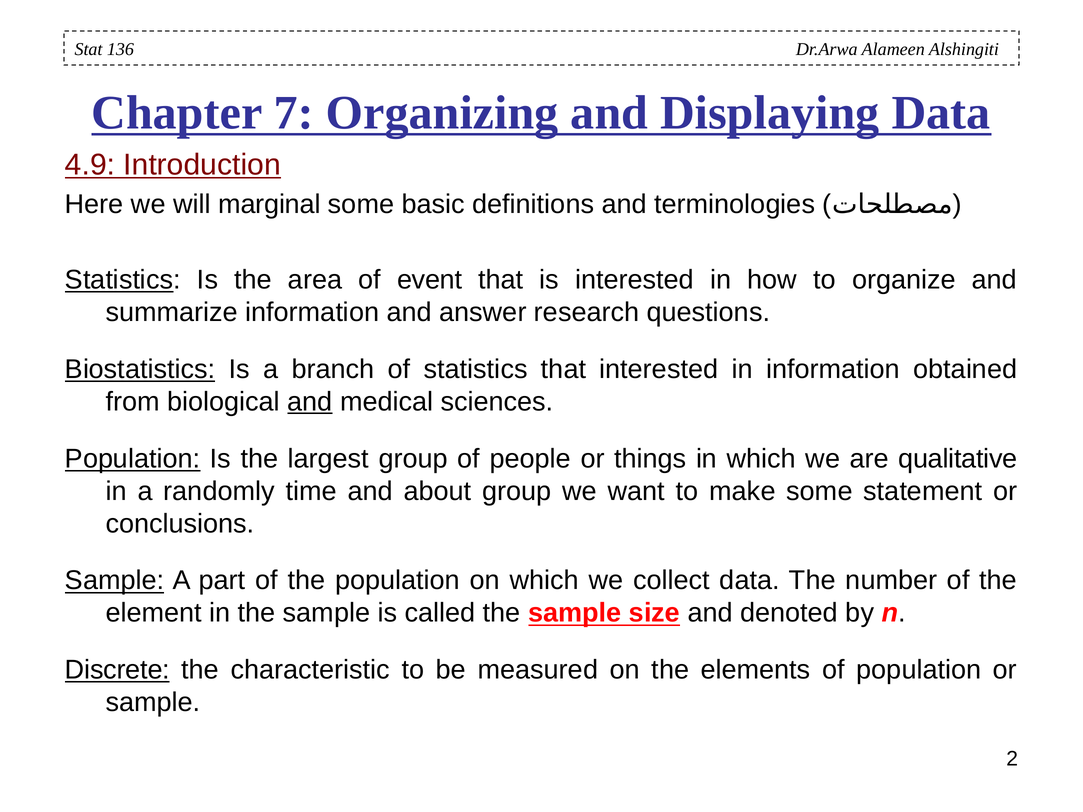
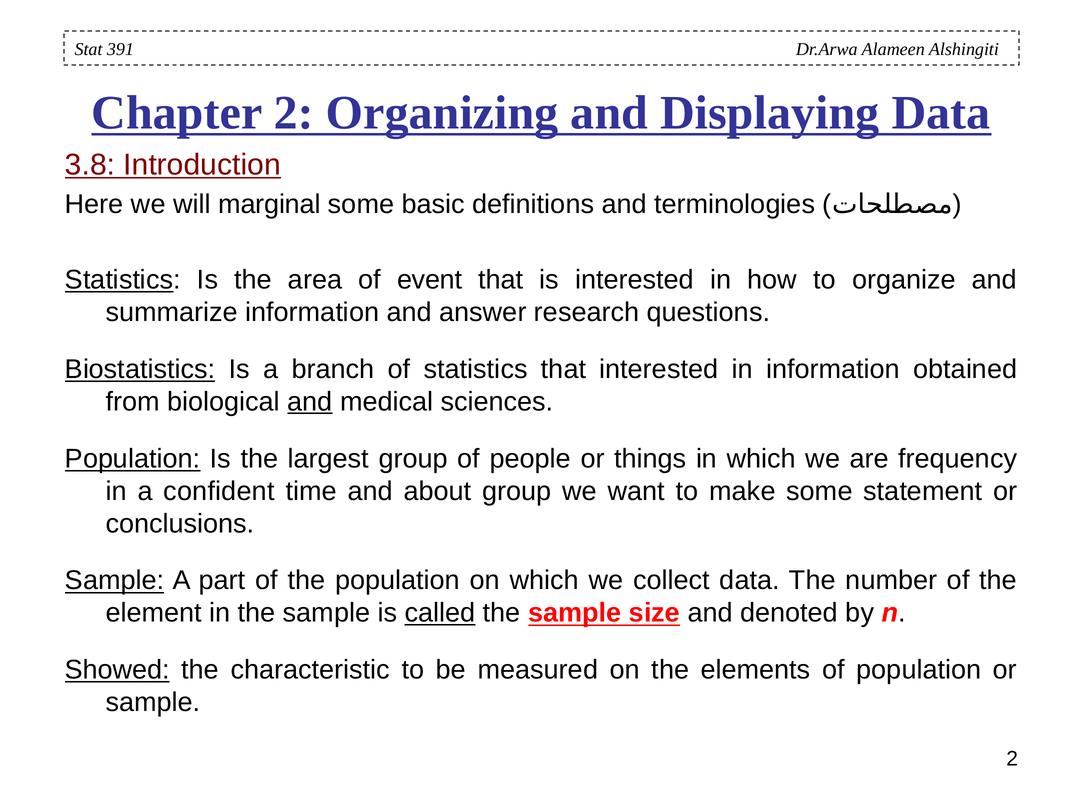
136: 136 -> 391
Chapter 7: 7 -> 2
4.9: 4.9 -> 3.8
qualitative: qualitative -> frequency
randomly: randomly -> confident
called underline: none -> present
Discrete: Discrete -> Showed
